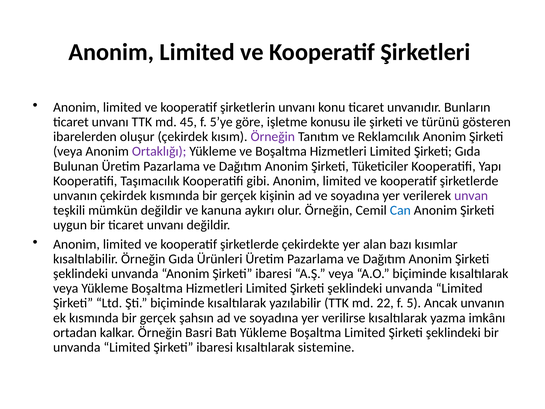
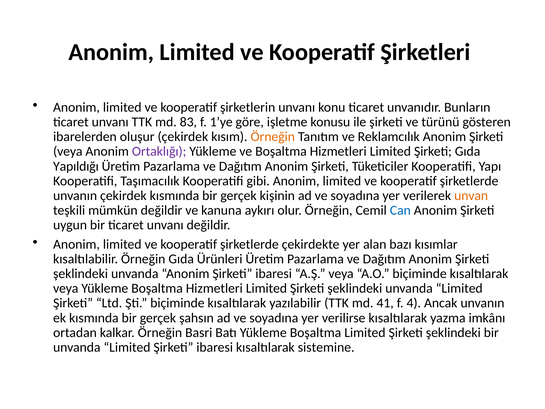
45: 45 -> 83
5’ye: 5’ye -> 1’ye
Örneğin at (273, 137) colour: purple -> orange
Bulunan: Bulunan -> Yapıldığı
unvan colour: purple -> orange
22: 22 -> 41
5: 5 -> 4
